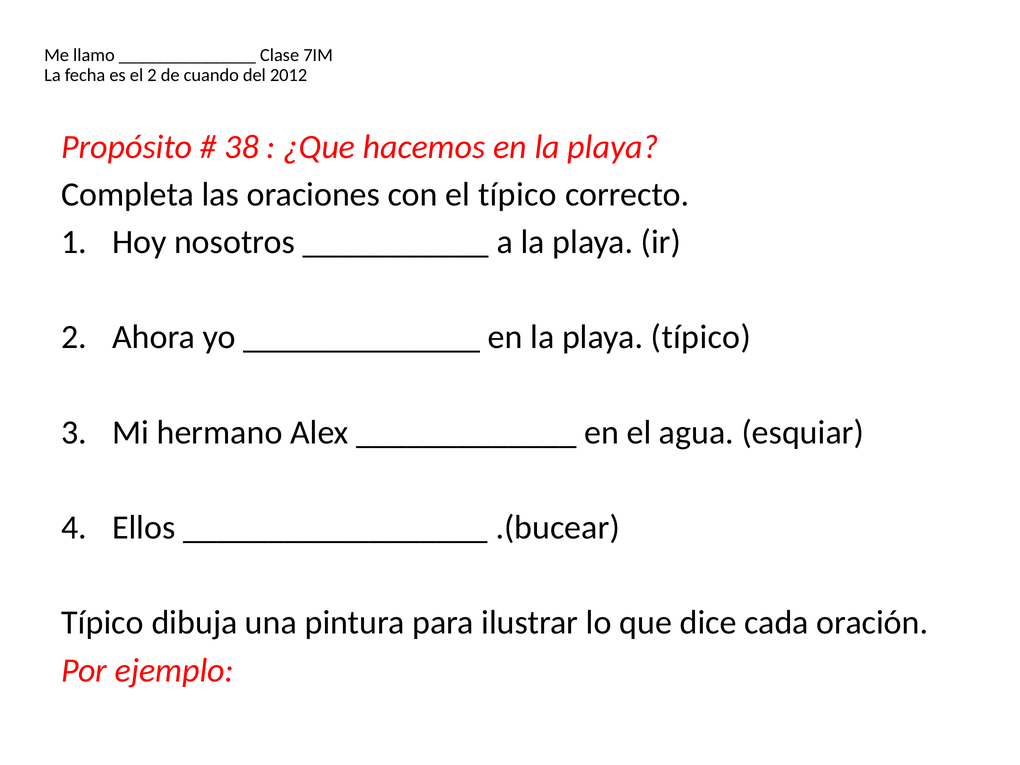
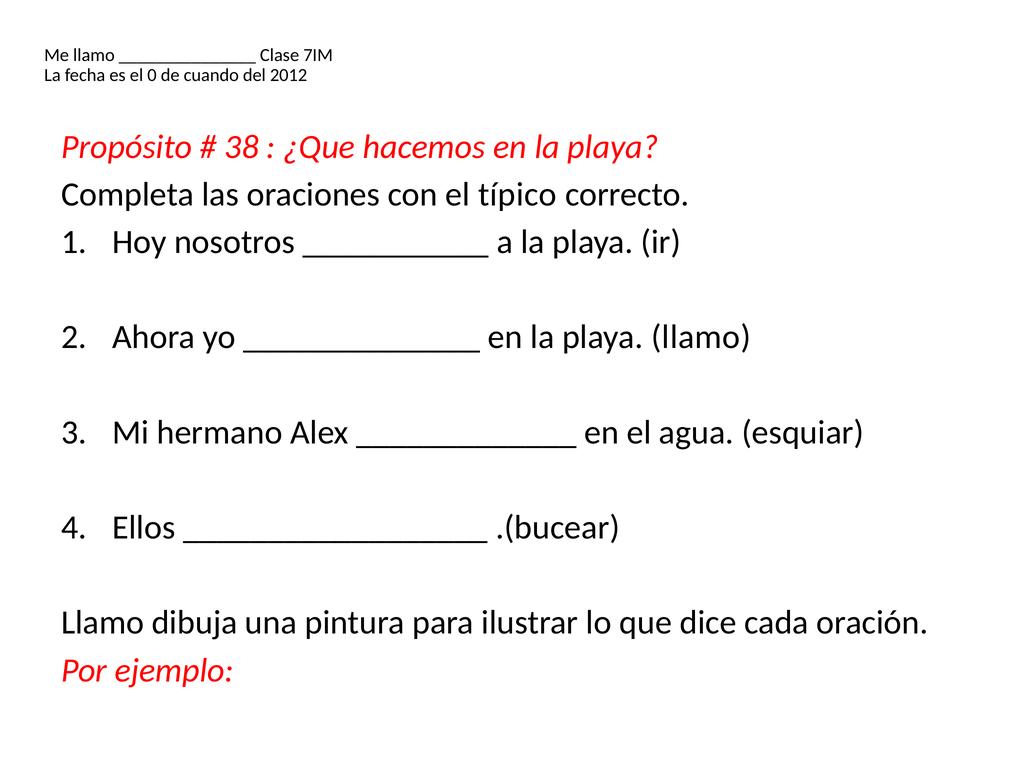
el 2: 2 -> 0
playa típico: típico -> llamo
Típico at (103, 623): Típico -> Llamo
